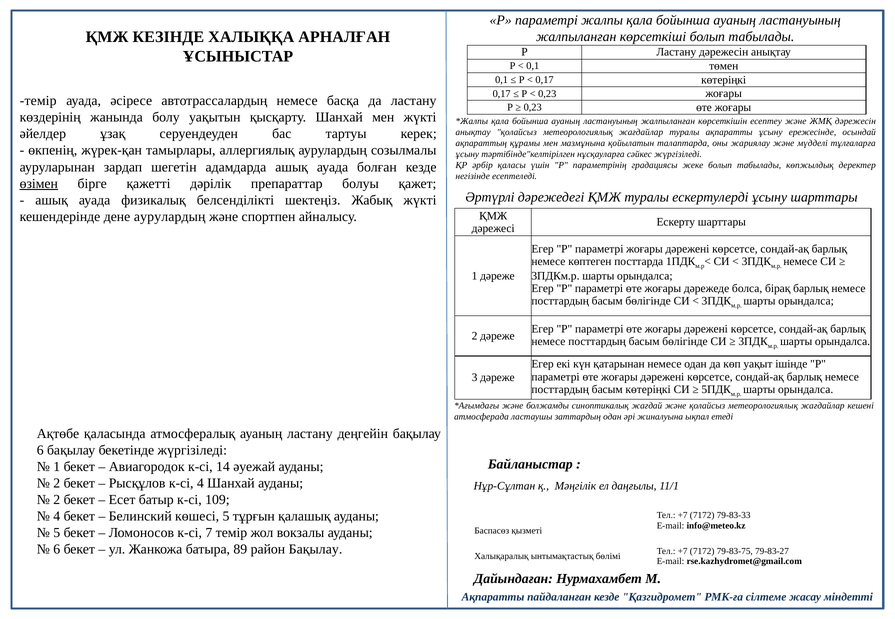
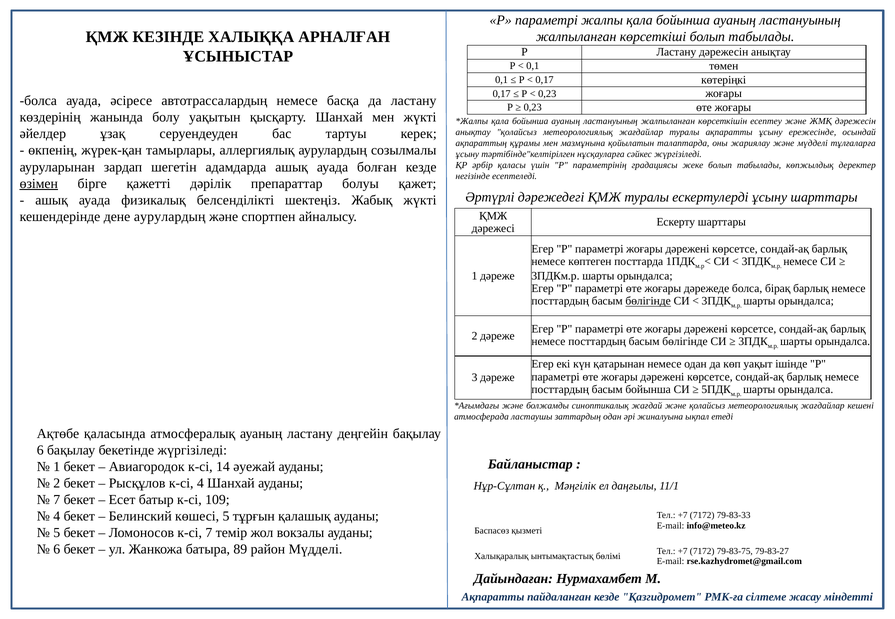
темір at (38, 101): темір -> болса
бөлігінде at (648, 301) underline: none -> present
басым көтеріңкі: көтеріңкі -> бойынша
2 at (57, 500): 2 -> 7
район Бақылау: Бақылау -> Мүдделі
